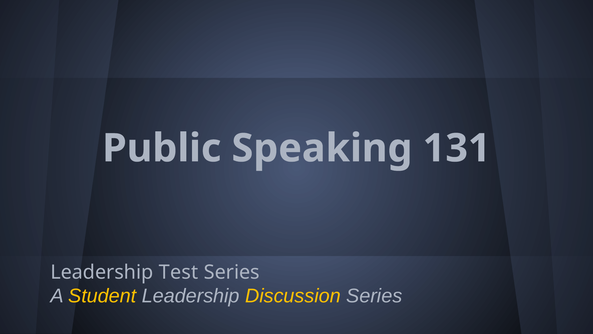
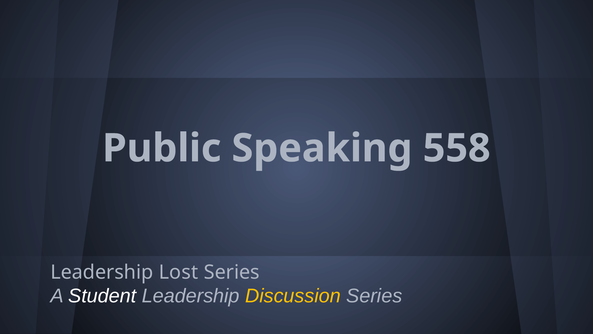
131: 131 -> 558
Test: Test -> Lost
Student colour: yellow -> white
